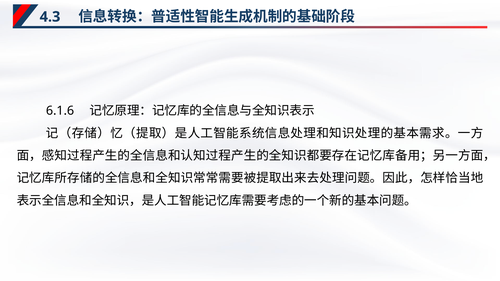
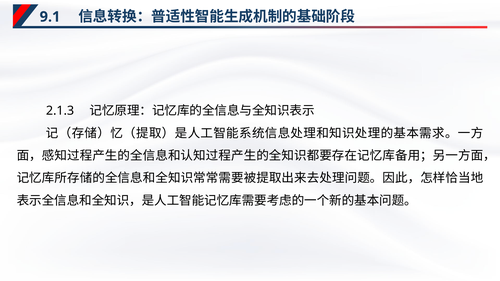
4.3: 4.3 -> 9.1
6.1.6: 6.1.6 -> 2.1.3
